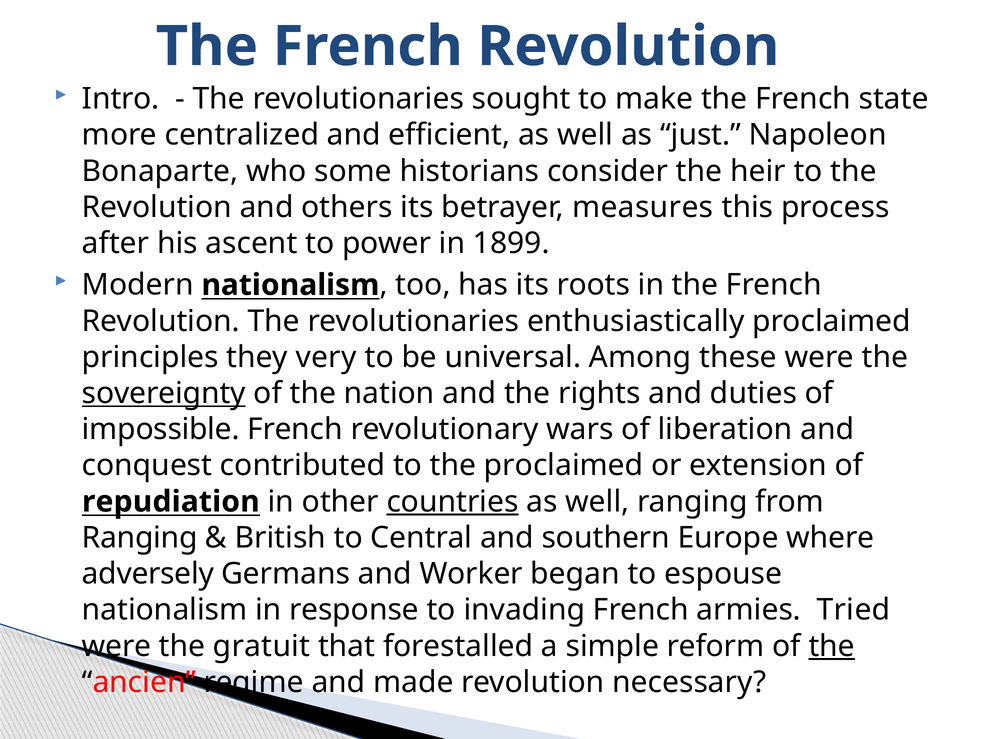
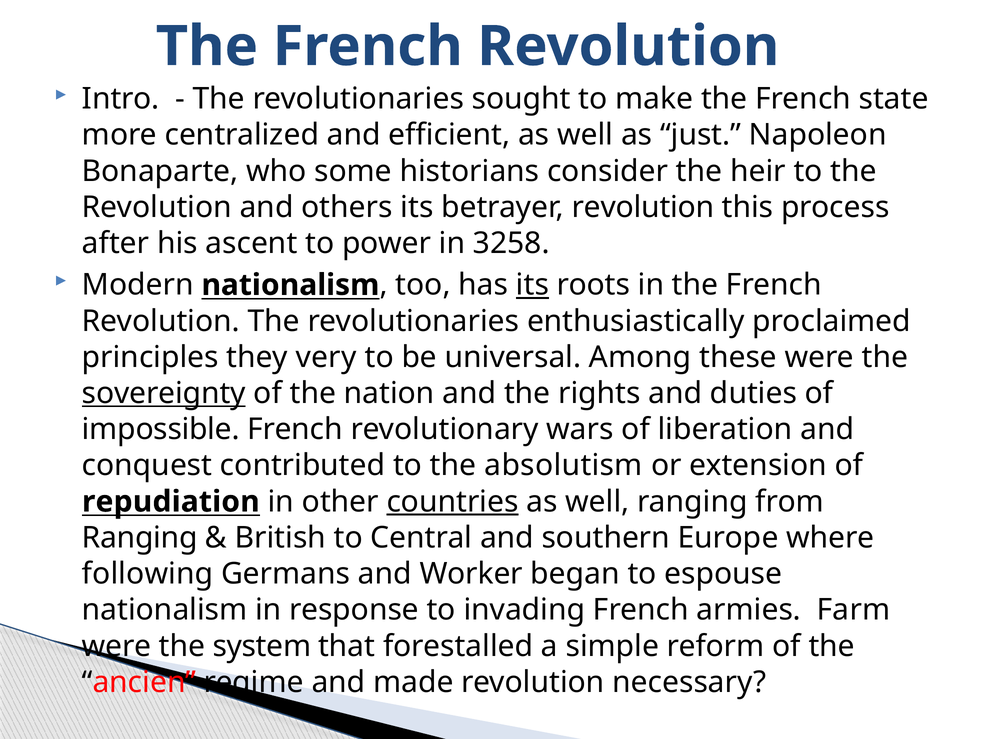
betrayer measures: measures -> revolution
1899: 1899 -> 3258
its at (532, 285) underline: none -> present
the proclaimed: proclaimed -> absolutism
adversely: adversely -> following
Tried: Tried -> Farm
gratuit: gratuit -> system
the at (832, 646) underline: present -> none
